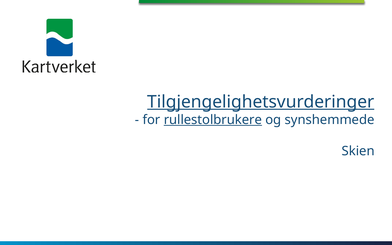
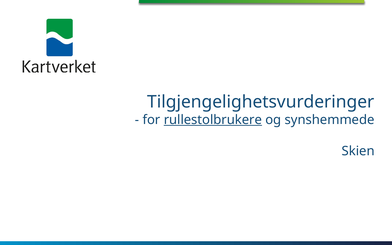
Tilgjengelighetsvurderinger underline: present -> none
